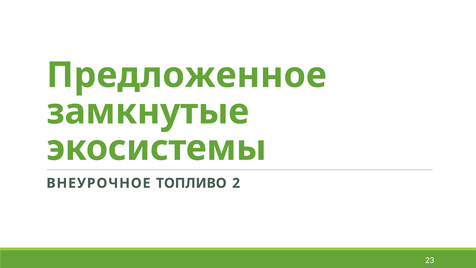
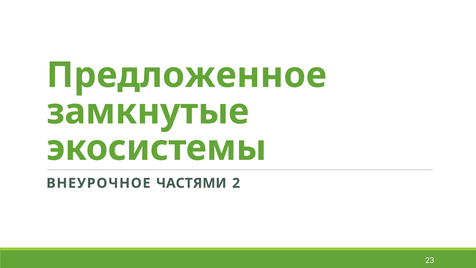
ТОПЛИВО: ТОПЛИВО -> ЧАСТЯМИ
